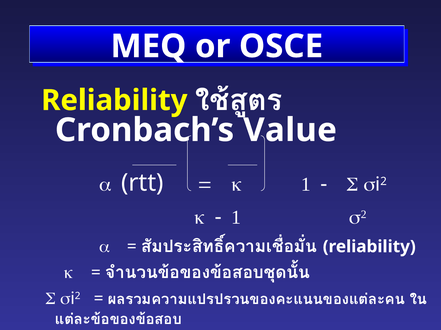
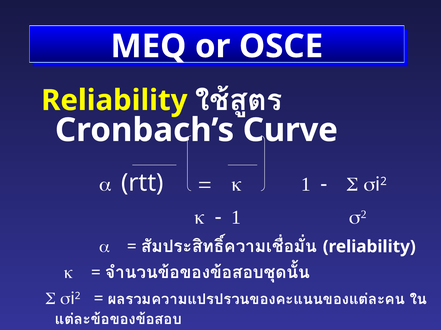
Value: Value -> Curve
